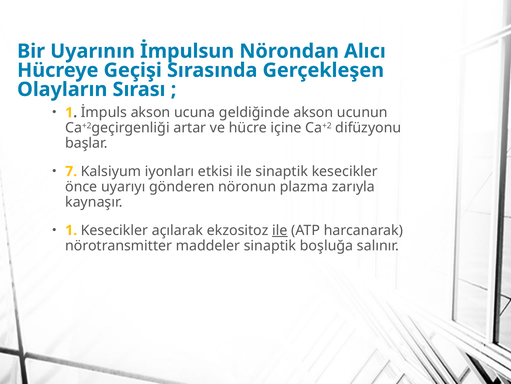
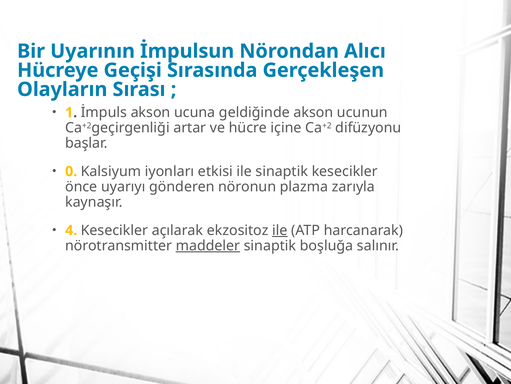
7: 7 -> 0
1 at (71, 230): 1 -> 4
maddeler underline: none -> present
